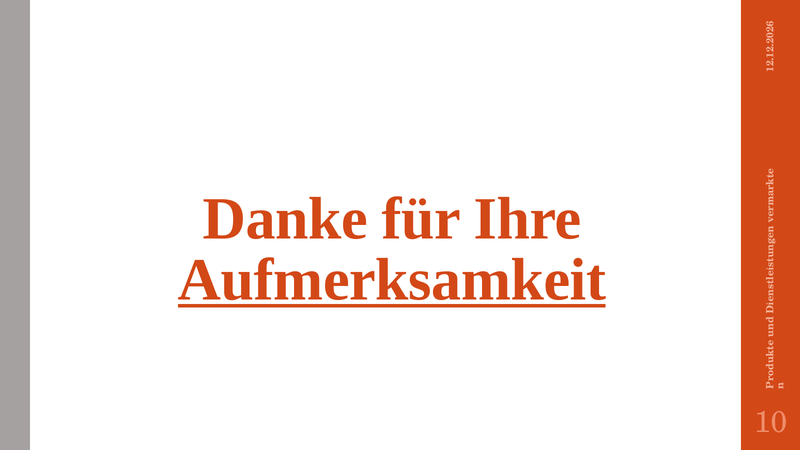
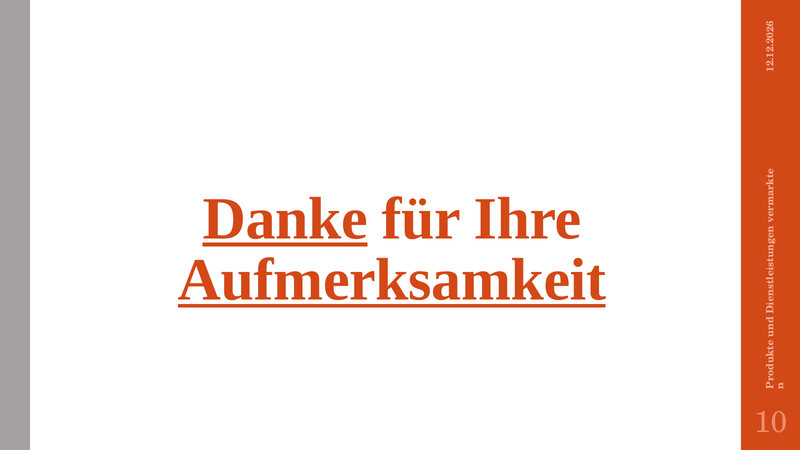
Danke underline: none -> present
